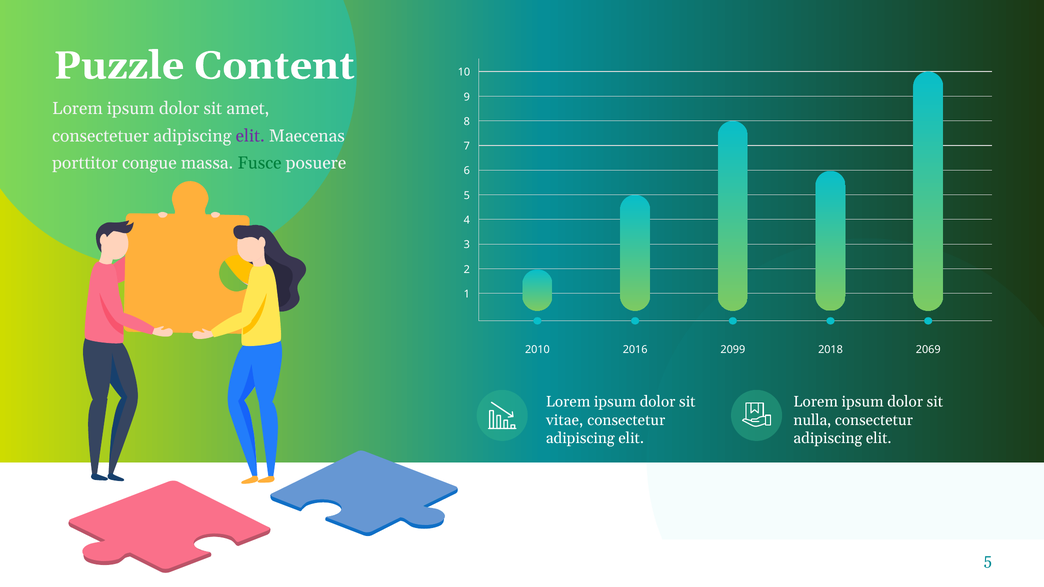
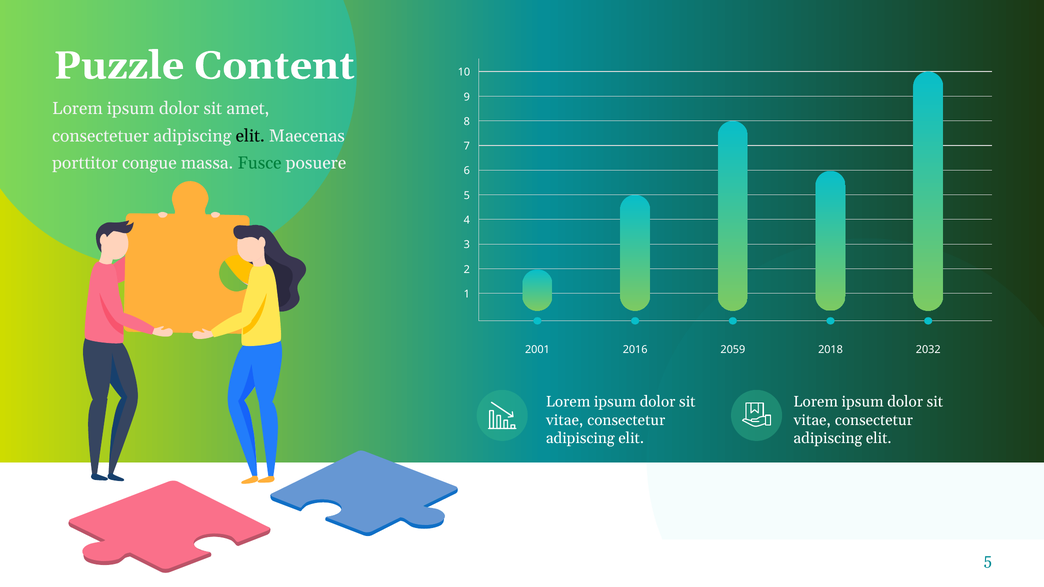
elit at (250, 136) colour: purple -> black
2010: 2010 -> 2001
2099: 2099 -> 2059
2069: 2069 -> 2032
nulla at (812, 420): nulla -> vitae
